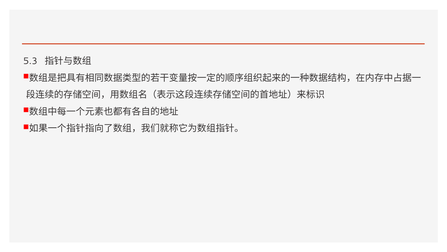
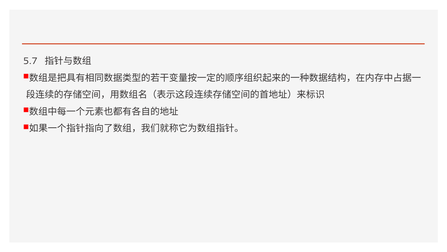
5.3: 5.3 -> 5.7
